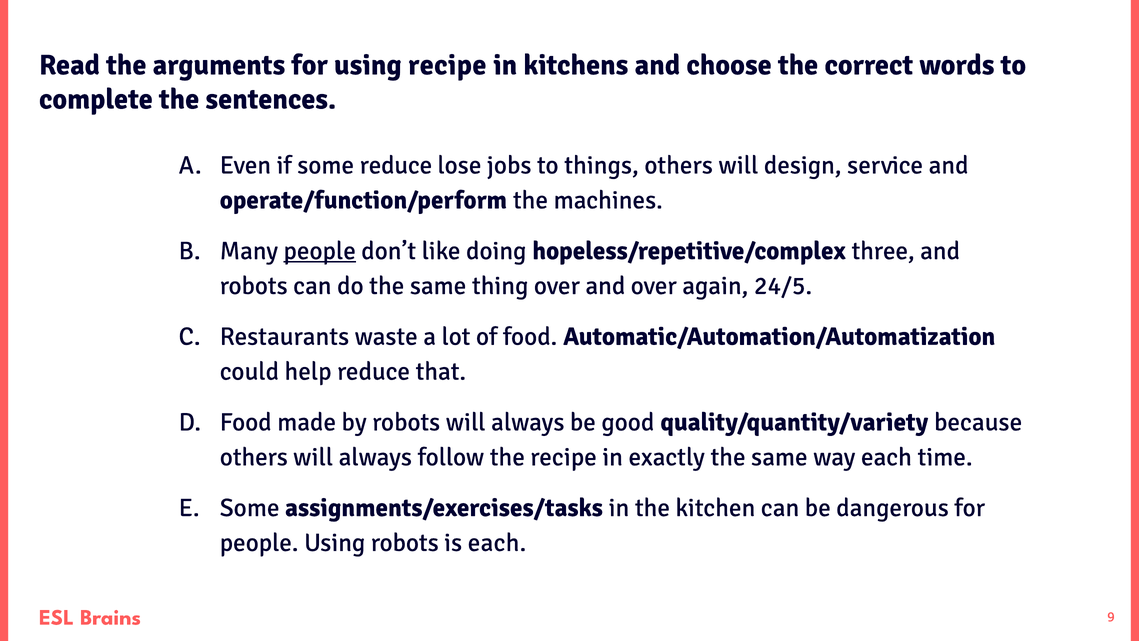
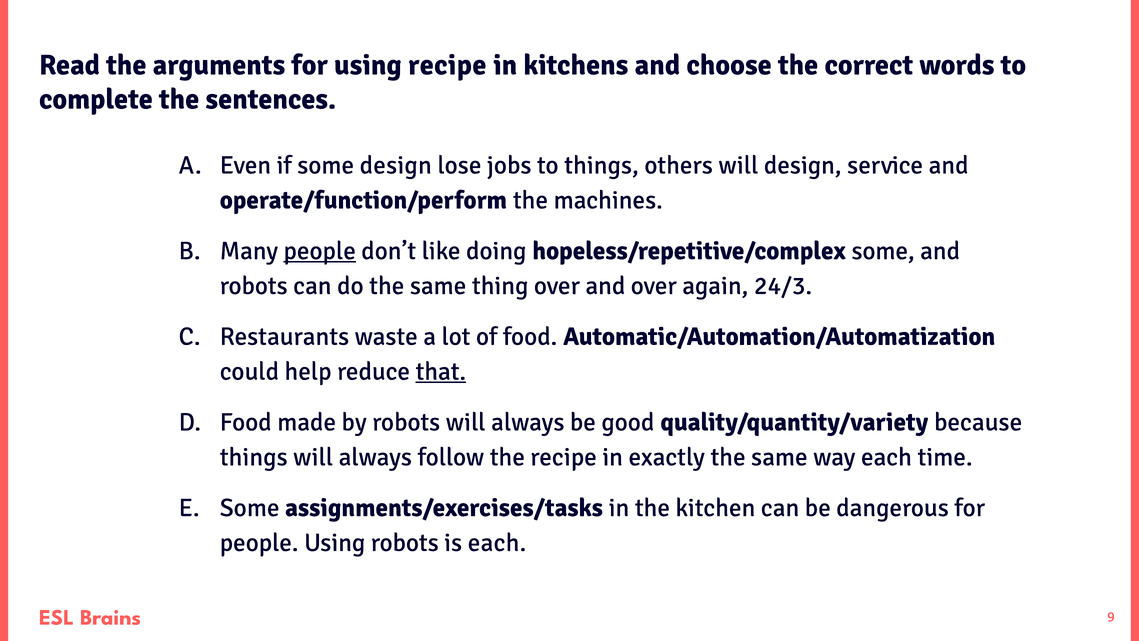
some reduce: reduce -> design
hopeless/repetitive/complex three: three -> some
24/5: 24/5 -> 24/3
that underline: none -> present
others at (254, 457): others -> things
